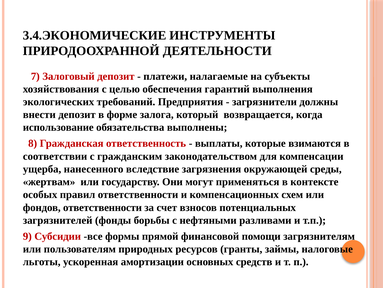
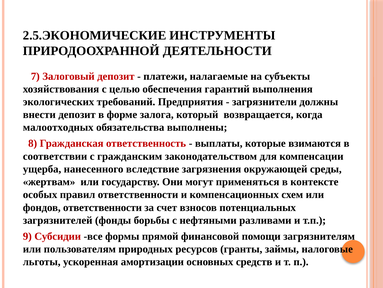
3.4.ЭКОНОМИЧЕСКИЕ: 3.4.ЭКОНОМИЧЕСКИЕ -> 2.5.ЭКОНОМИЧЕСКИЕ
использование: использование -> малоотходных
